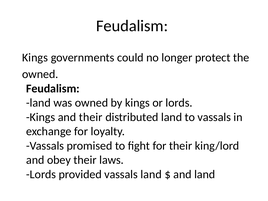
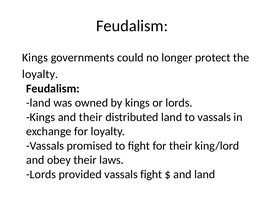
owned at (40, 74): owned -> loyalty
vassals land: land -> fight
